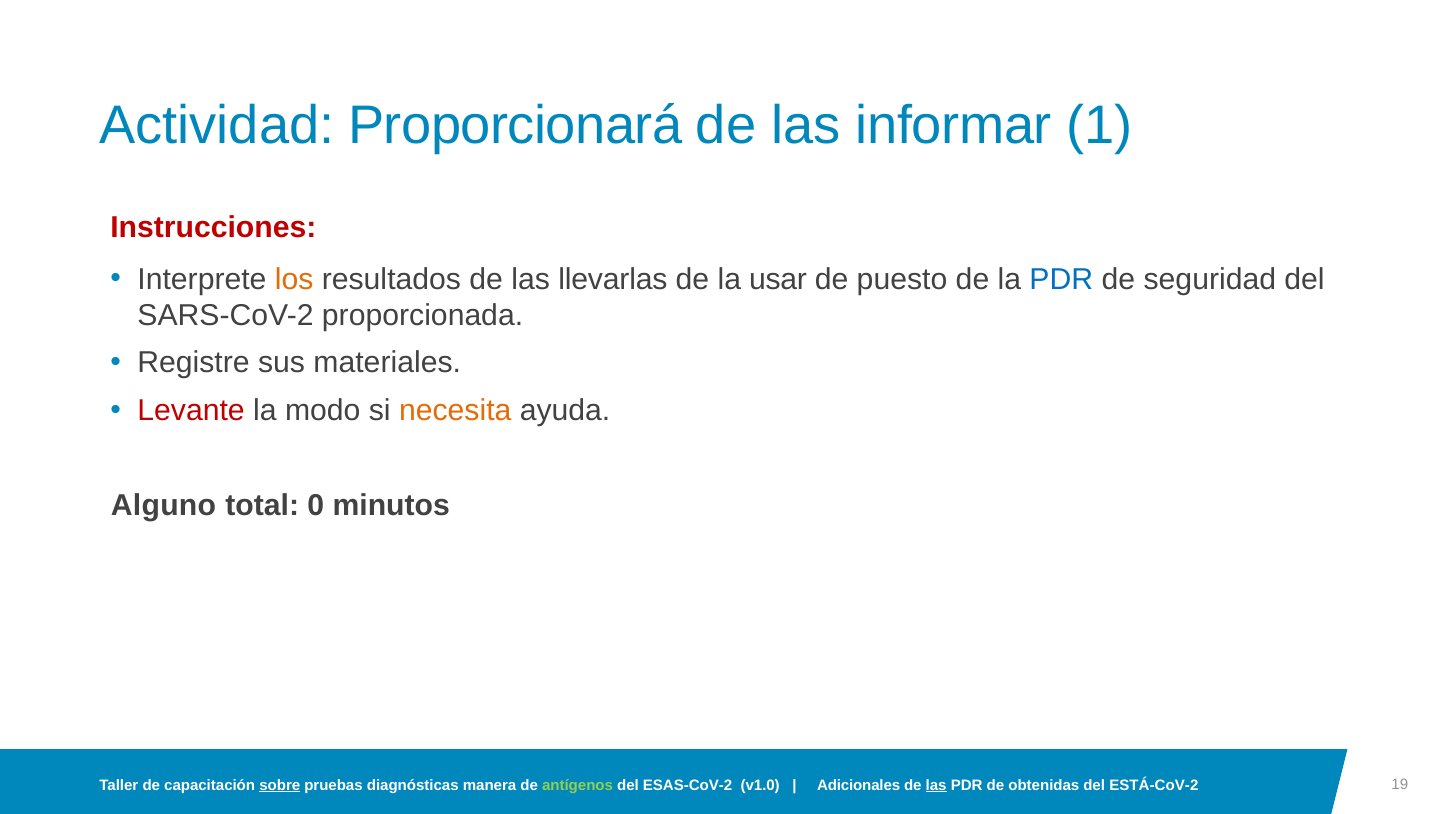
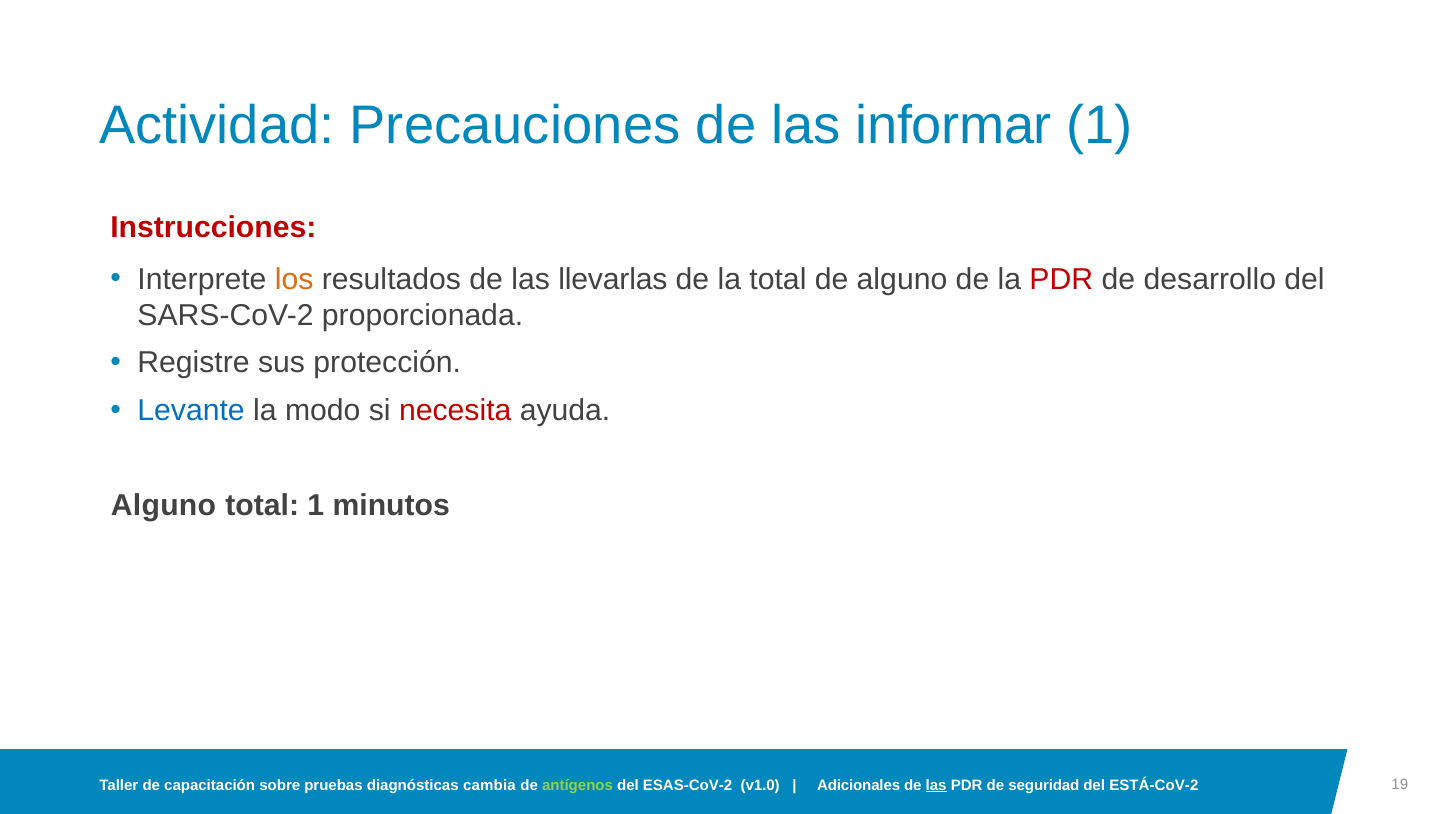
Proporcionará: Proporcionará -> Precauciones
la usar: usar -> total
de puesto: puesto -> alguno
PDR at (1061, 279) colour: blue -> red
seguridad: seguridad -> desarrollo
materiales: materiales -> protección
Levante colour: red -> blue
necesita colour: orange -> red
total 0: 0 -> 1
sobre underline: present -> none
manera: manera -> cambia
obtenidas: obtenidas -> seguridad
